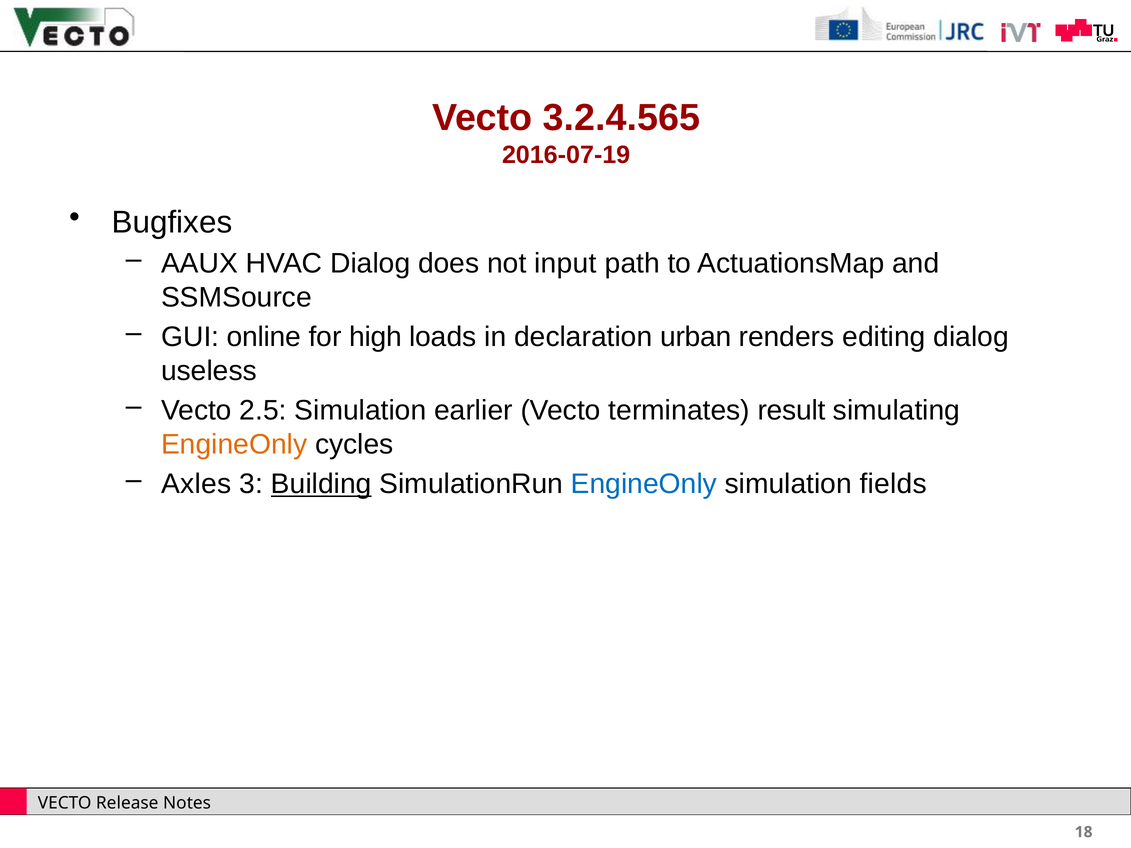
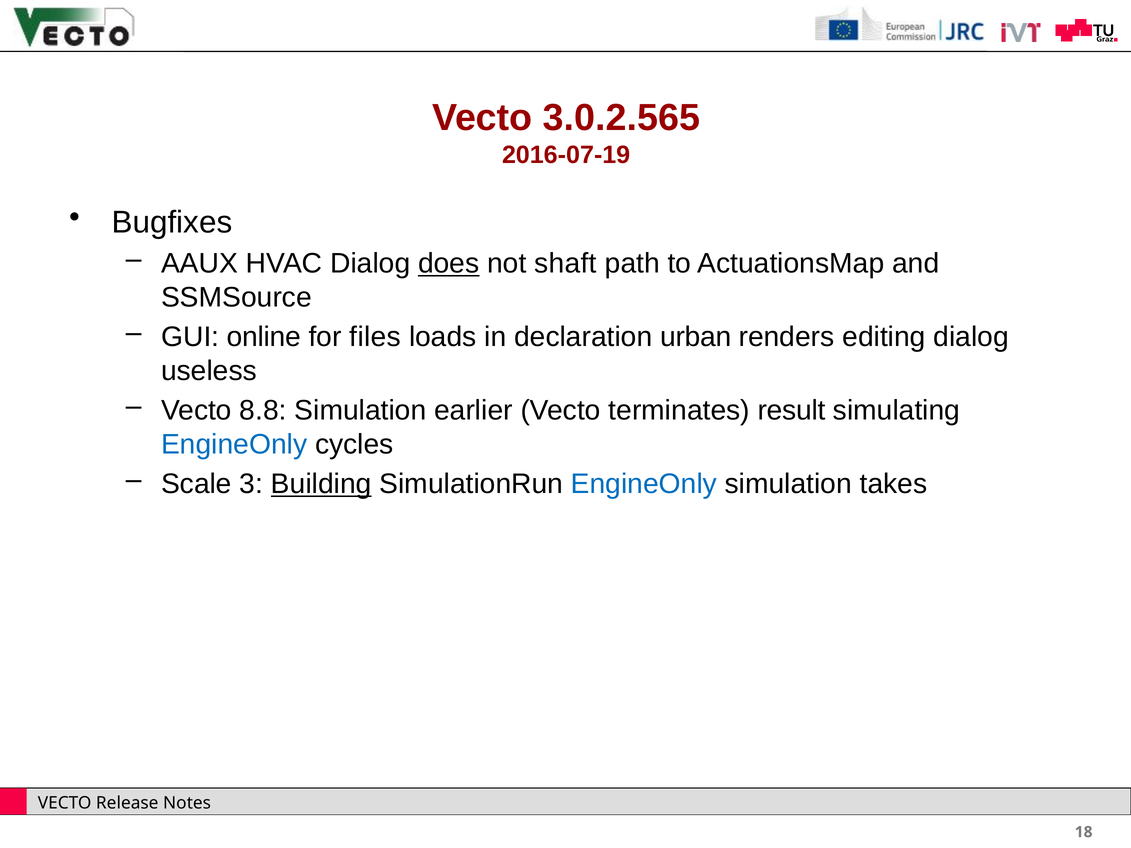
3.2.4.565: 3.2.4.565 -> 3.0.2.565
does underline: none -> present
input: input -> shaft
high: high -> files
2.5: 2.5 -> 8.8
EngineOnly at (234, 445) colour: orange -> blue
Axles: Axles -> Scale
fields: fields -> takes
